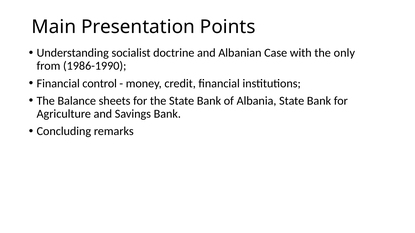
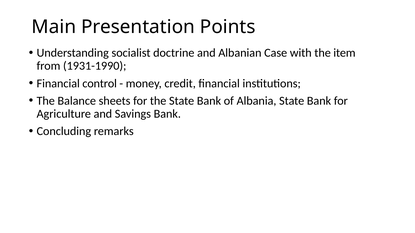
only: only -> item
1986-1990: 1986-1990 -> 1931-1990
